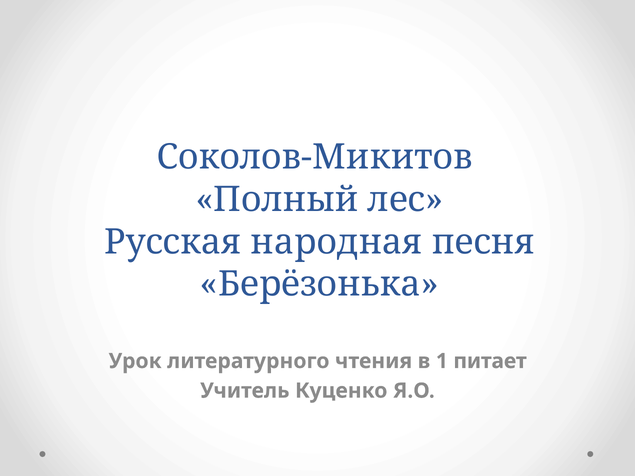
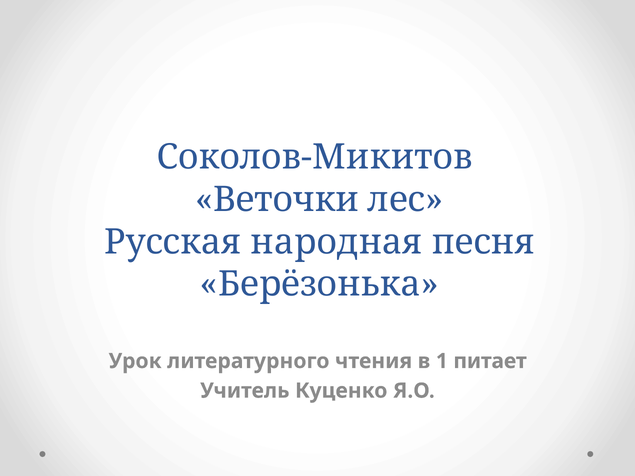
Полный: Полный -> Веточки
